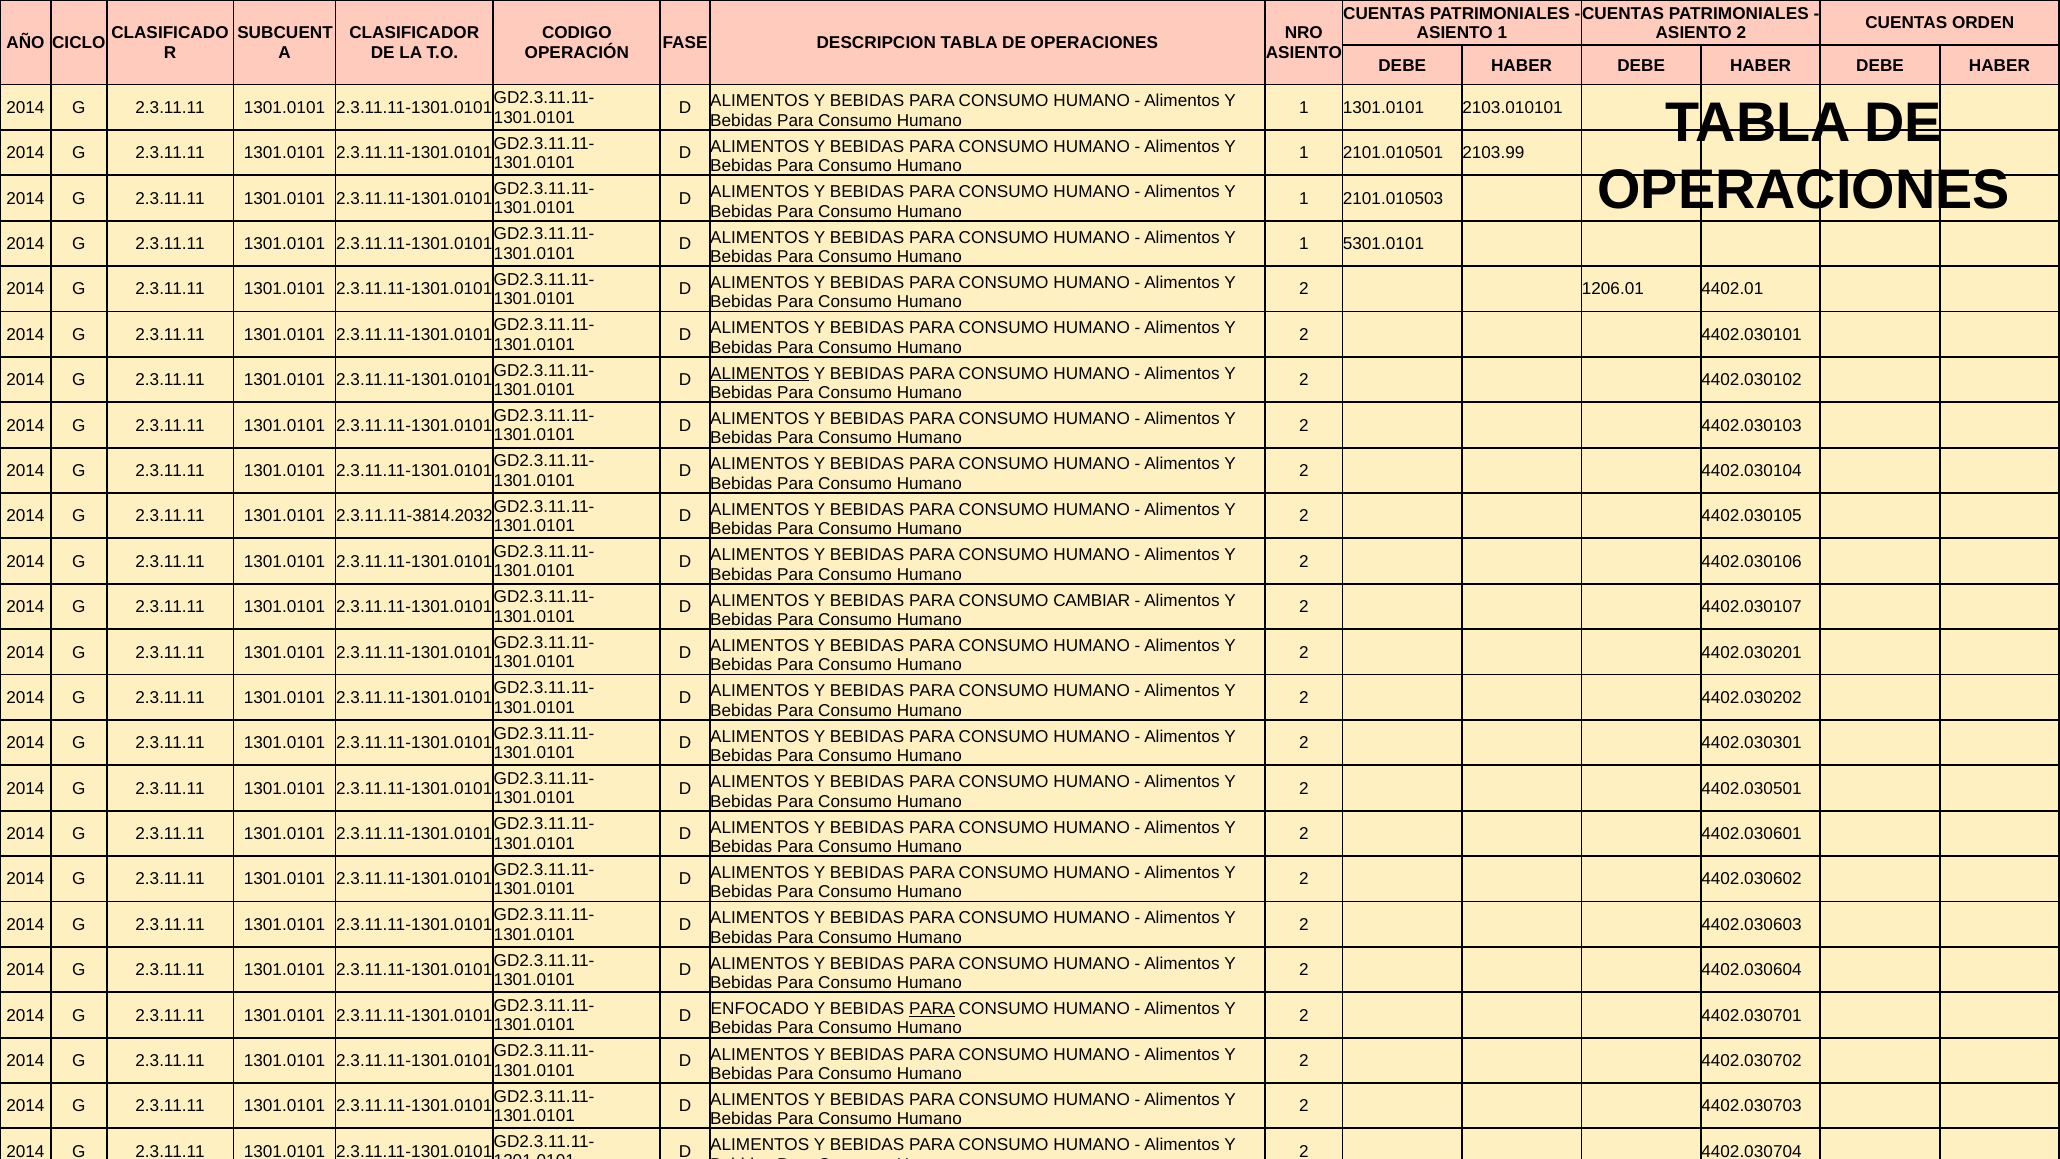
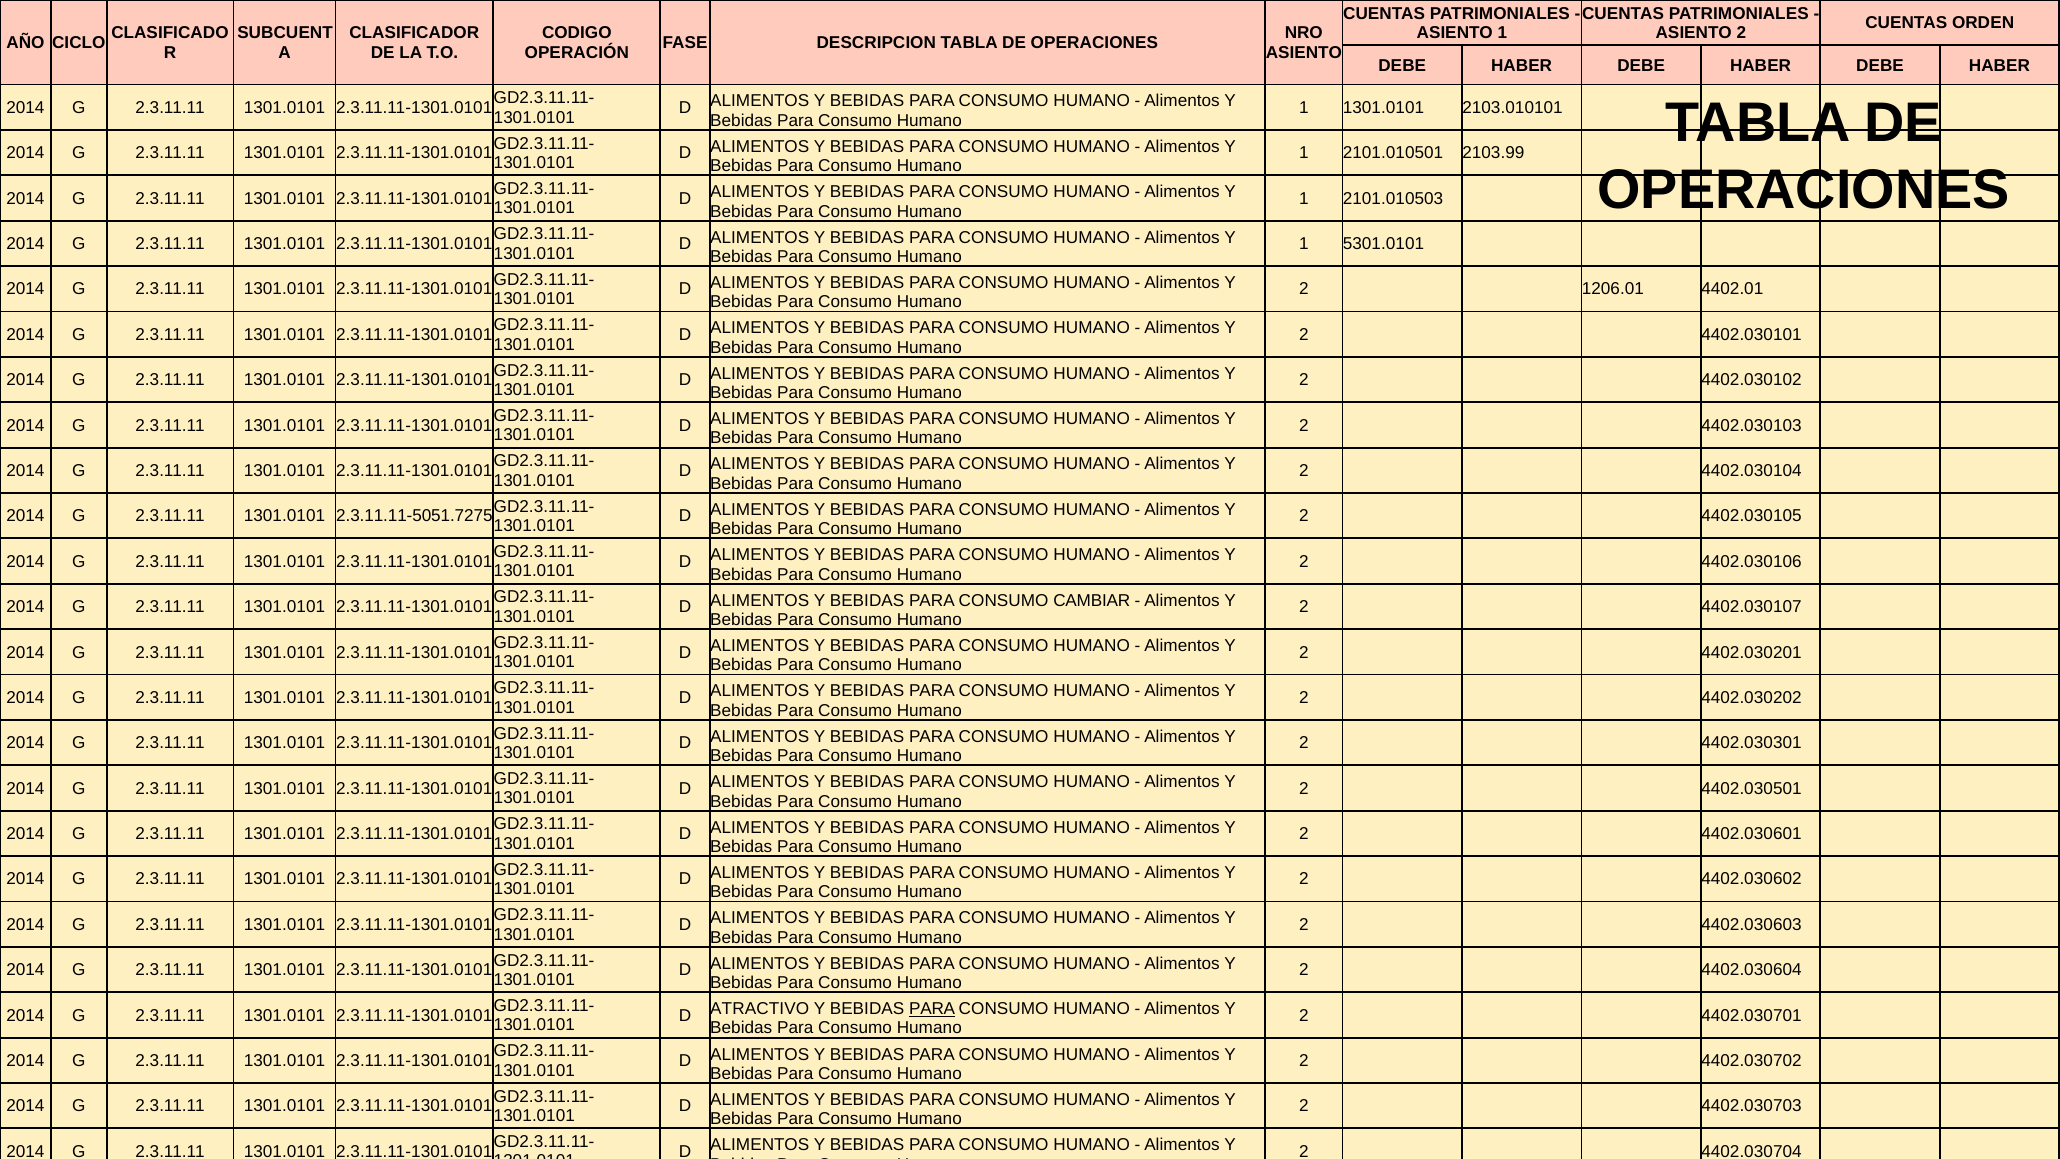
ALIMENTOS at (760, 373) underline: present -> none
2.3.11.11-3814.2032: 2.3.11.11-3814.2032 -> 2.3.11.11-5051.7275
ENFOCADO: ENFOCADO -> ATRACTIVO
